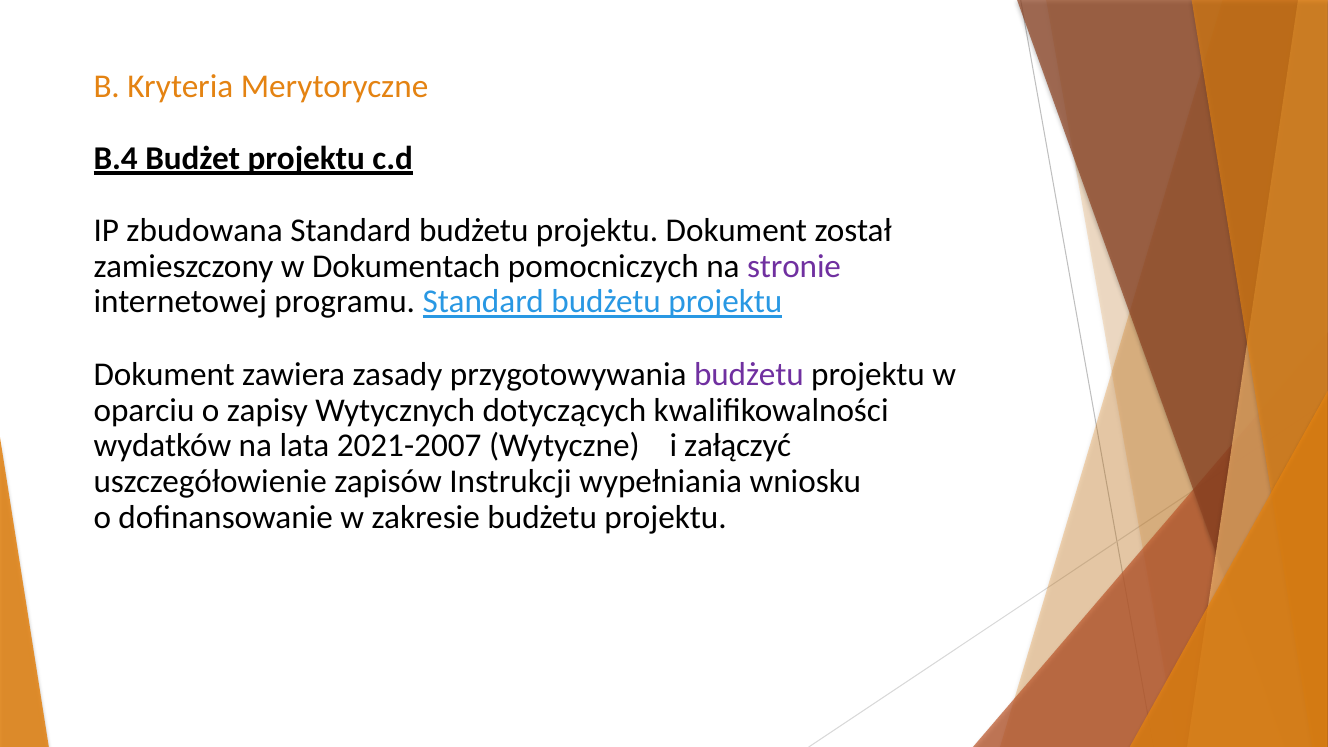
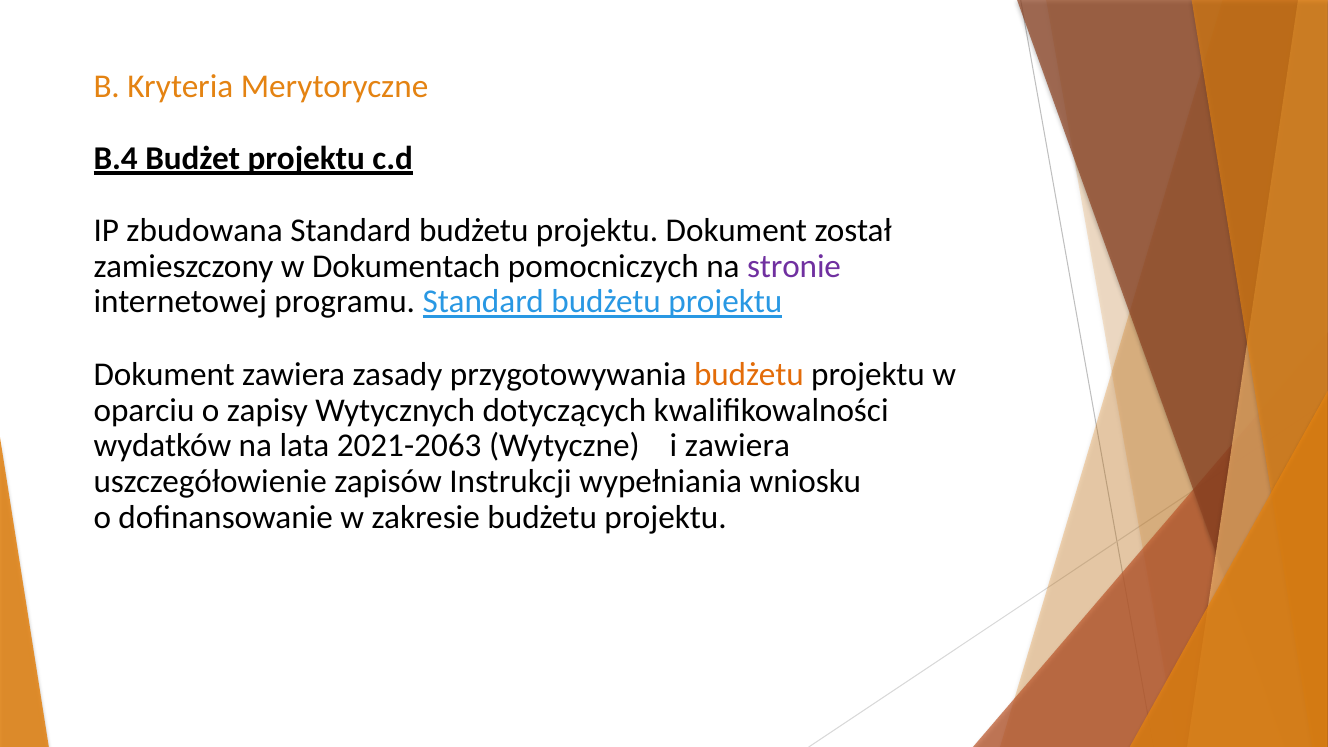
budżetu at (749, 374) colour: purple -> orange
2021-2007: 2021-2007 -> 2021-2063
i załączyć: załączyć -> zawiera
